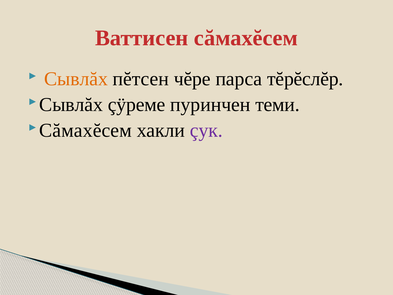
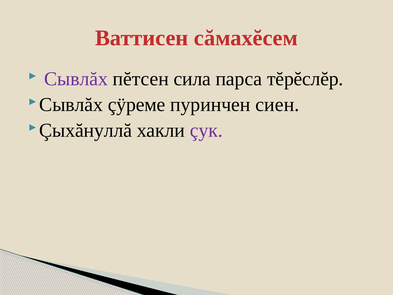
Сывлăх at (76, 79) colour: orange -> purple
чĕре: чĕре -> сила
теми: теми -> сиен
Сăмахĕсем at (85, 130): Сăмахĕсем -> Çыхăнуллă
